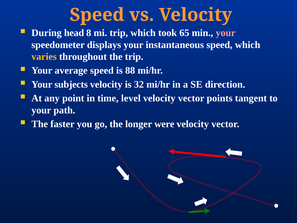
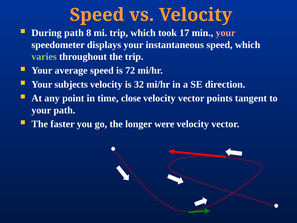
During head: head -> path
65: 65 -> 17
varies colour: yellow -> light green
88: 88 -> 72
level: level -> close
